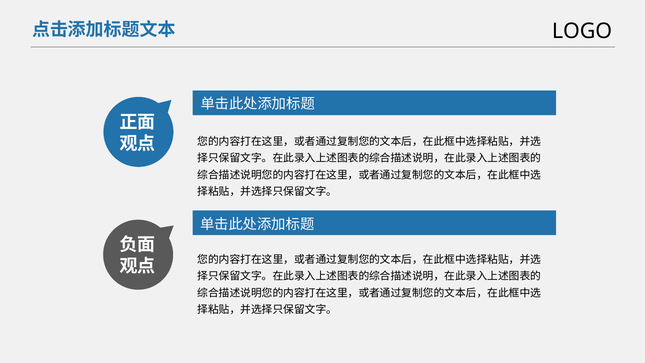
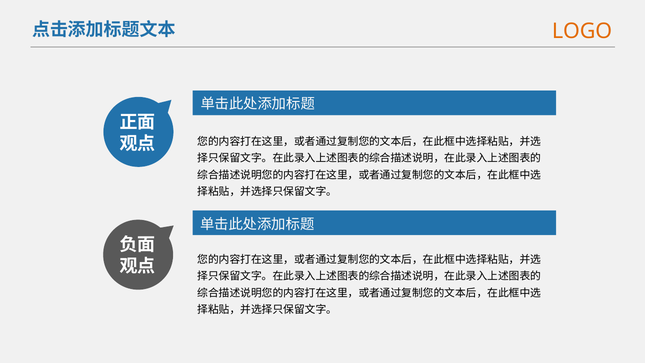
LOGO colour: black -> orange
